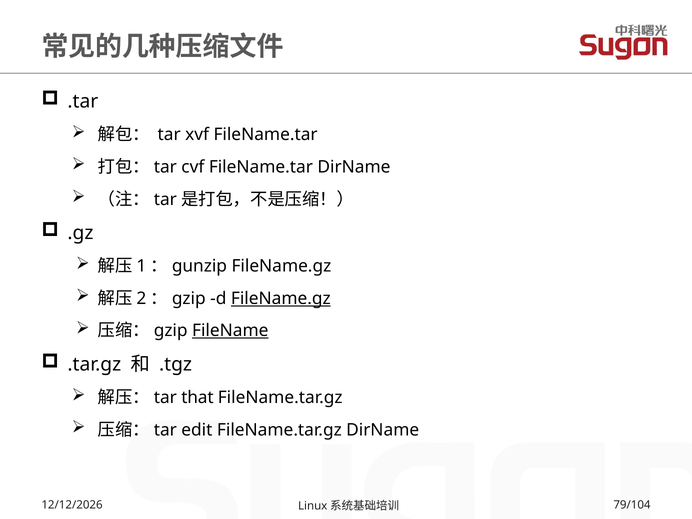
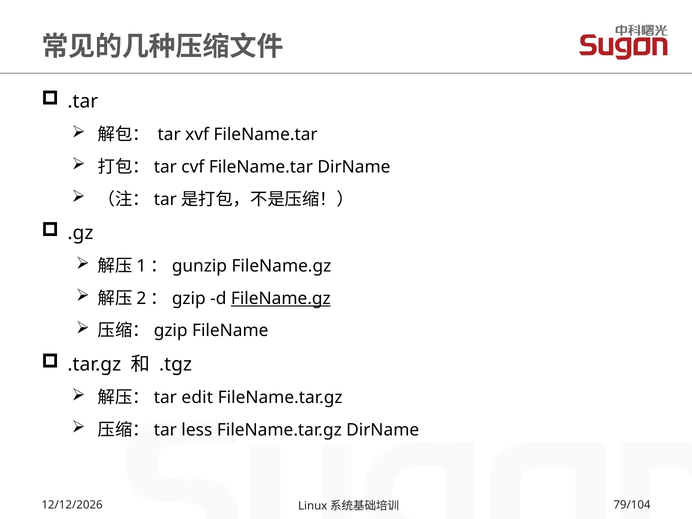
FileName underline: present -> none
that: that -> edit
edit: edit -> less
